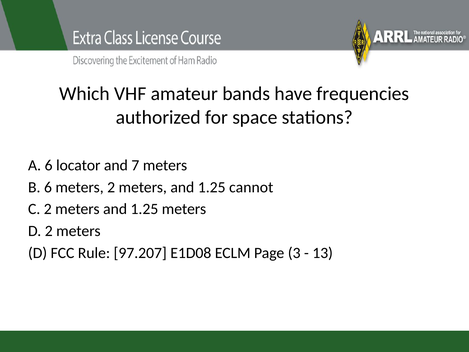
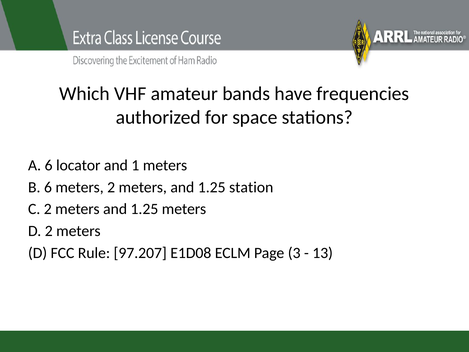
7: 7 -> 1
cannot: cannot -> station
